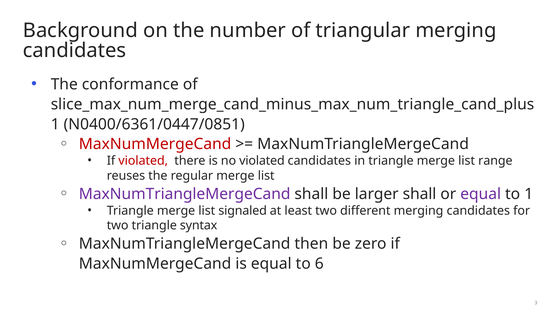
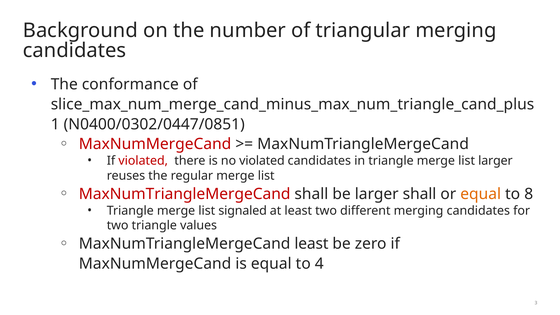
N0400/6361/0447/0851: N0400/6361/0447/0851 -> N0400/0302/0447/0851
list range: range -> larger
MaxNumTriangleMergeCand at (185, 194) colour: purple -> red
equal at (481, 194) colour: purple -> orange
to 1: 1 -> 8
syntax: syntax -> values
MaxNumTriangleMergeCand then: then -> least
6: 6 -> 4
